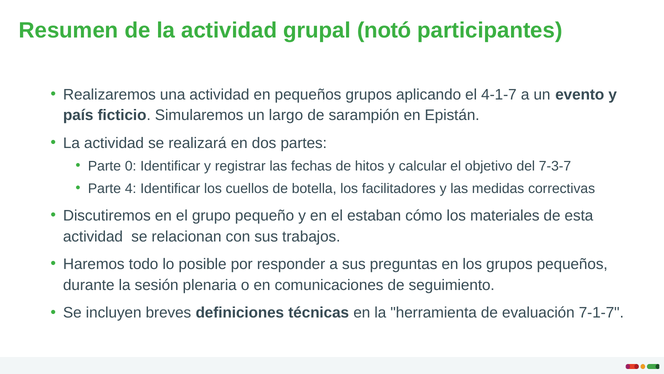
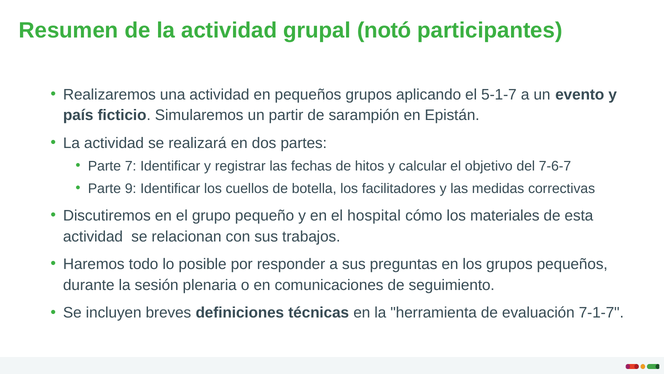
4-1-7: 4-1-7 -> 5-1-7
largo: largo -> partir
0: 0 -> 7
7-3-7: 7-3-7 -> 7-6-7
4: 4 -> 9
estaban: estaban -> hospital
